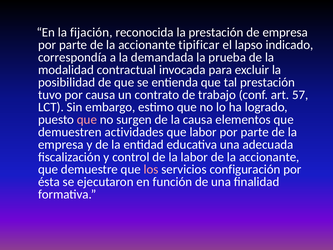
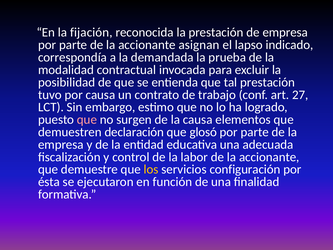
tipificar: tipificar -> asignan
57: 57 -> 27
actividades: actividades -> declaración
que labor: labor -> glosó
los colour: pink -> yellow
